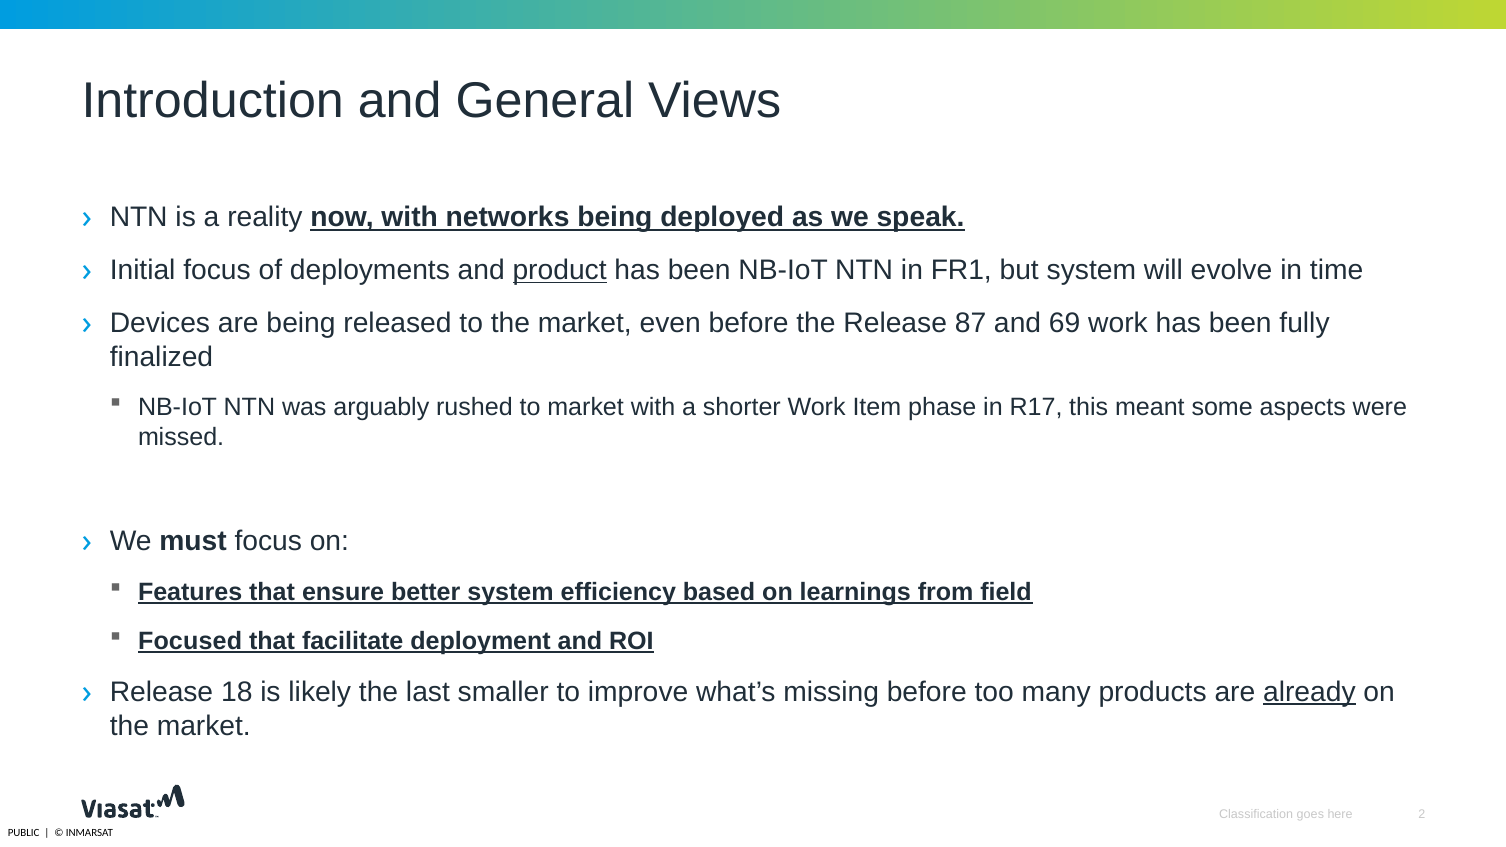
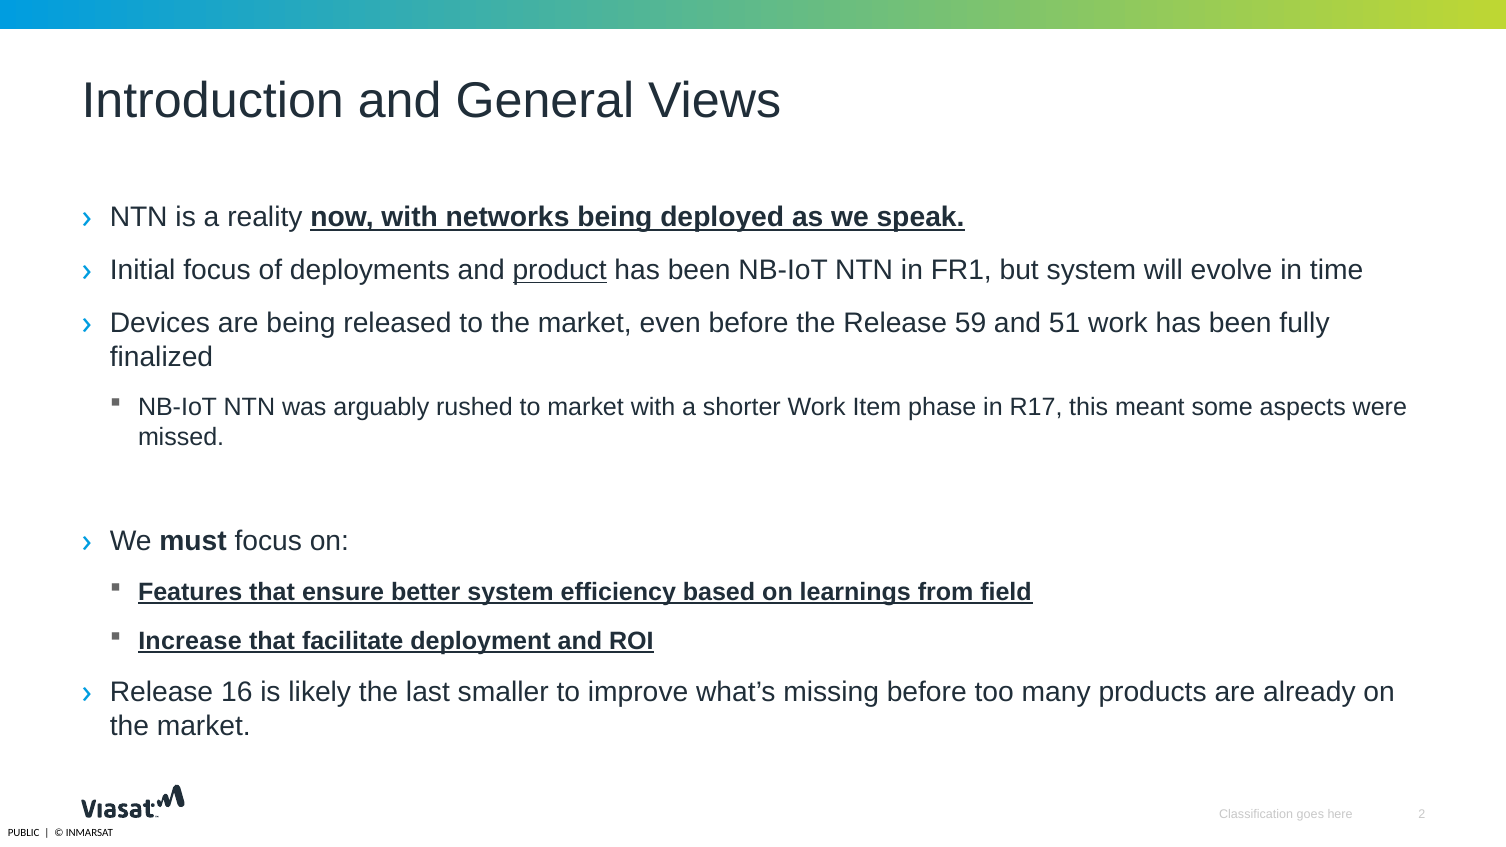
87: 87 -> 59
69: 69 -> 51
Focused: Focused -> Increase
18: 18 -> 16
already underline: present -> none
